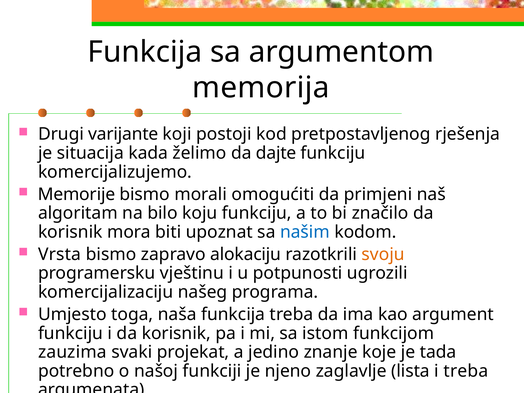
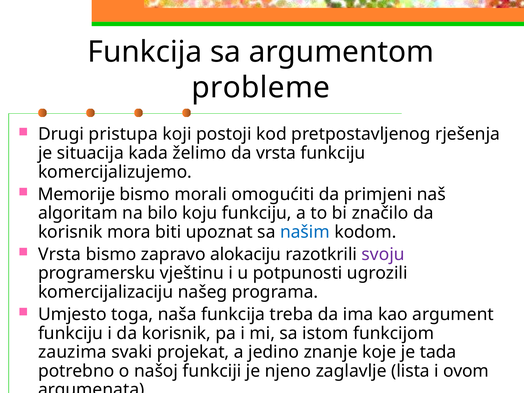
memorija: memorija -> probleme
varijante: varijante -> pristupa
da dajte: dajte -> vrsta
svoju colour: orange -> purple
i treba: treba -> ovom
